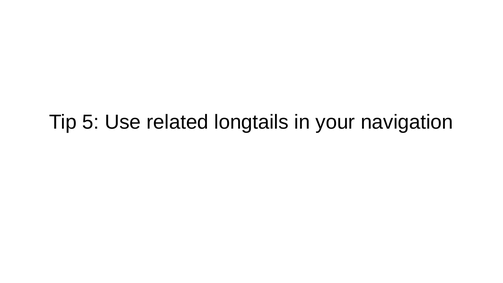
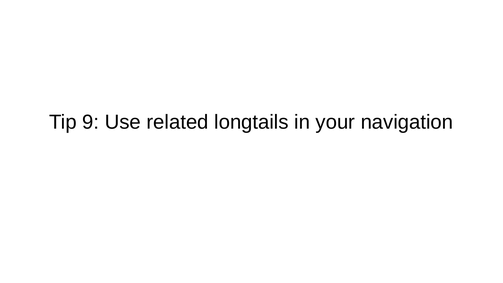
5: 5 -> 9
